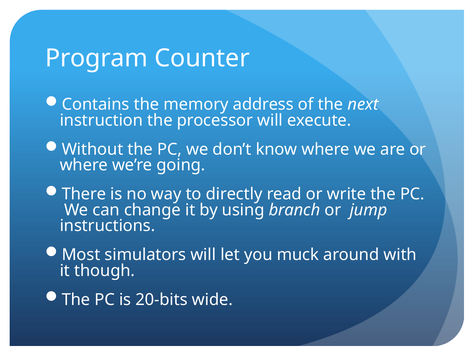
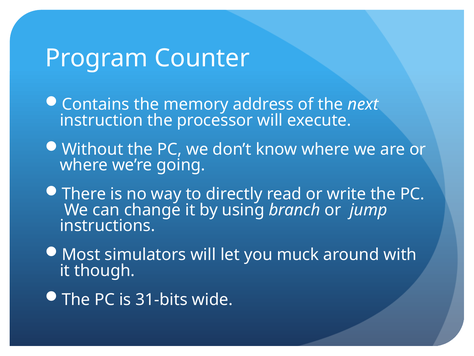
20-bits: 20-bits -> 31-bits
